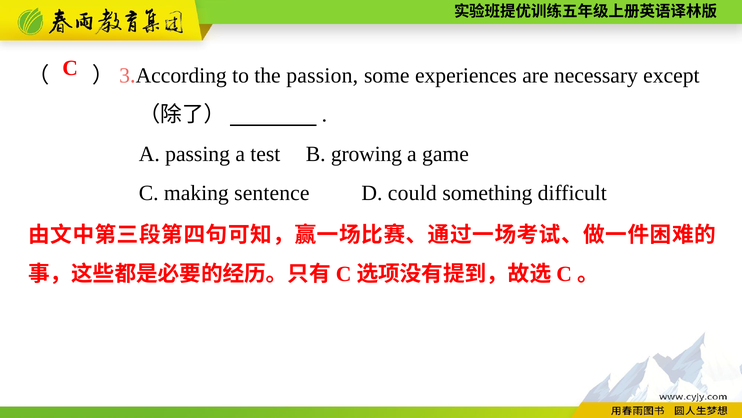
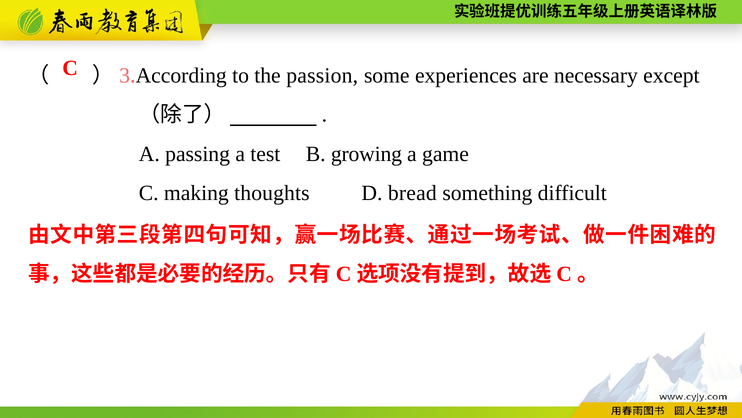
sentence: sentence -> thoughts
could: could -> bread
